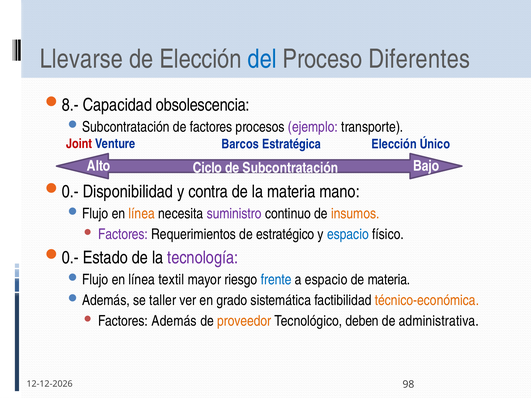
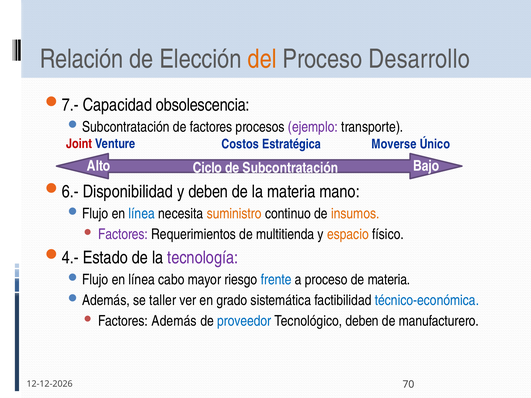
Llevarse: Llevarse -> Relación
del colour: blue -> orange
Diferentes: Diferentes -> Desarrollo
8.-: 8.- -> 7.-
Barcos: Barcos -> Costos
Estratégica Elección: Elección -> Moverse
0.- at (70, 192): 0.- -> 6.-
y contra: contra -> deben
línea at (142, 214) colour: orange -> blue
suministro colour: purple -> orange
estratégico: estratégico -> multitienda
espacio at (348, 235) colour: blue -> orange
0.- at (70, 258): 0.- -> 4.-
textil: textil -> cabo
a espacio: espacio -> proceso
técnico-económica colour: orange -> blue
proveedor colour: orange -> blue
administrativa: administrativa -> manufacturero
98: 98 -> 70
